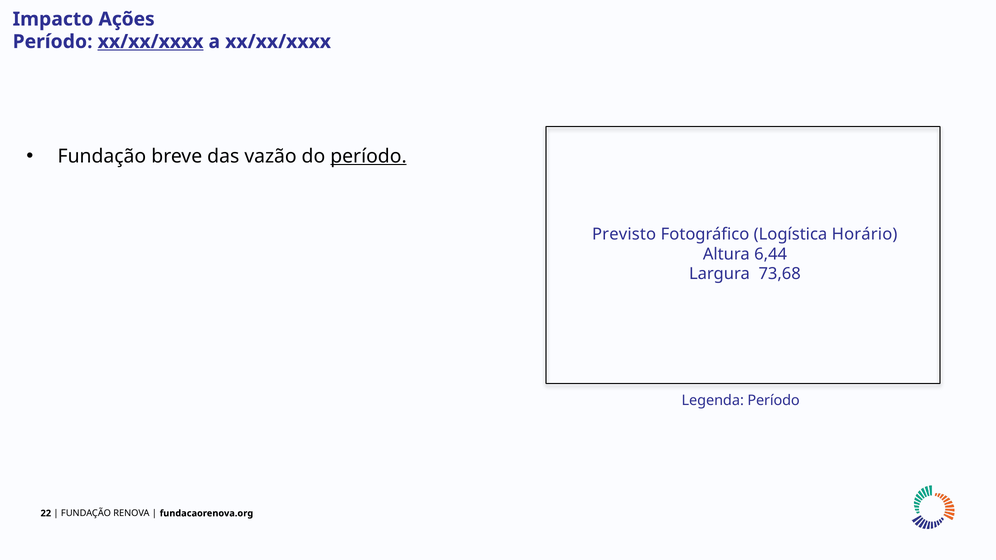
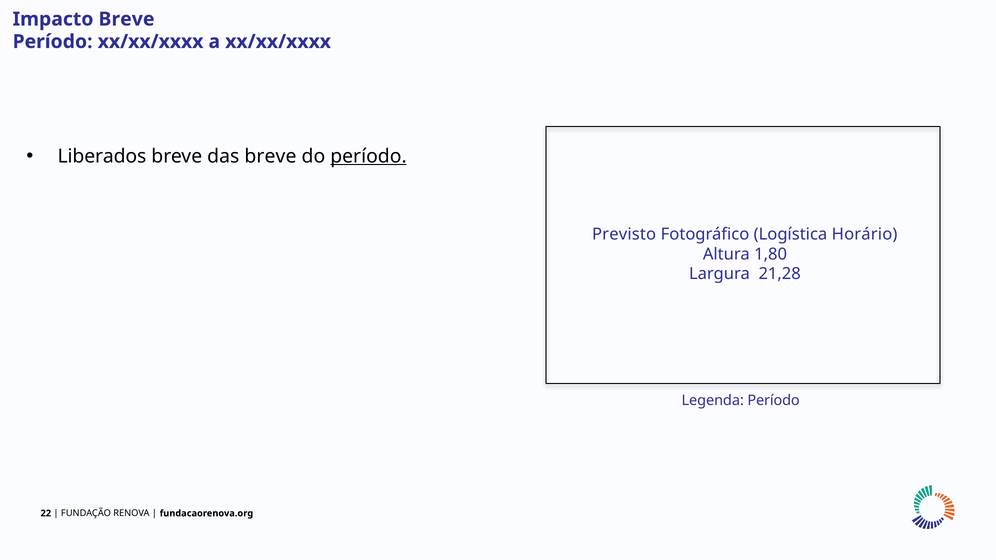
Impacto Ações: Ações -> Breve
xx/xx/xxxx at (151, 42) underline: present -> none
Fundação at (102, 156): Fundação -> Liberados
das vazão: vazão -> breve
6,44: 6,44 -> 1,80
73,68: 73,68 -> 21,28
